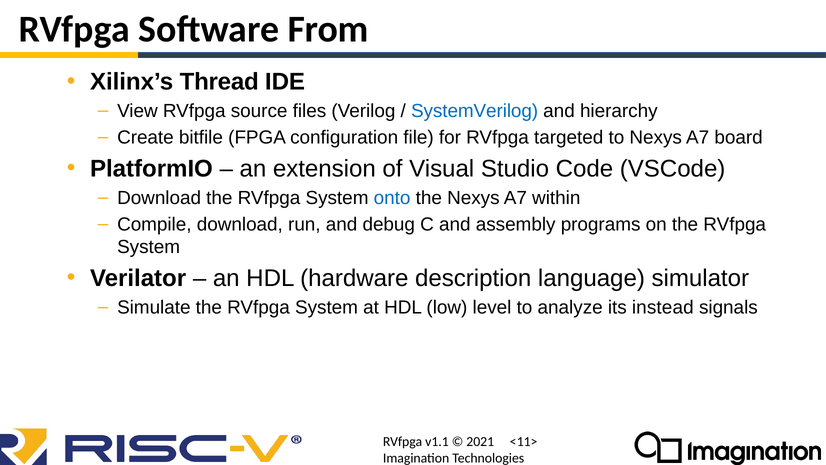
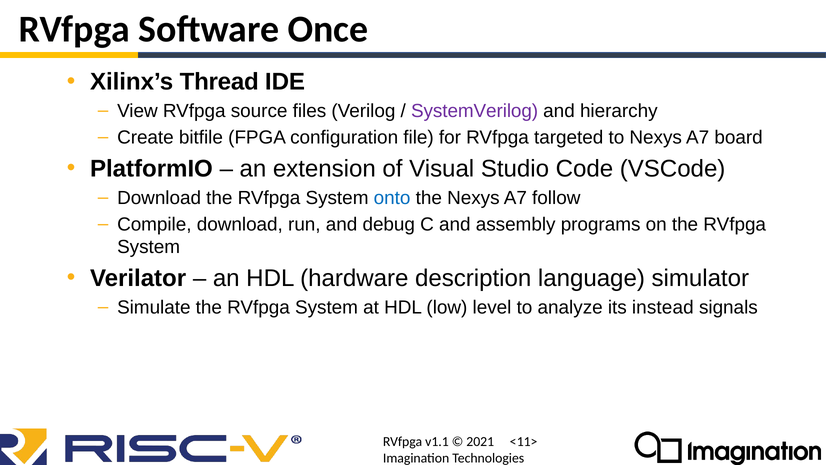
From: From -> Once
SystemVerilog colour: blue -> purple
within: within -> follow
